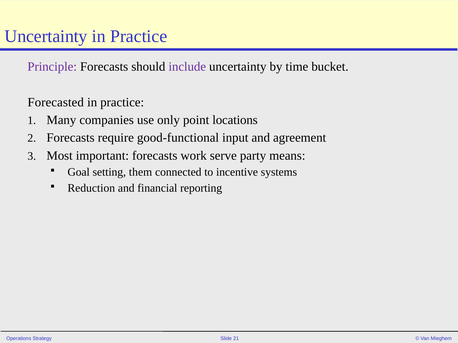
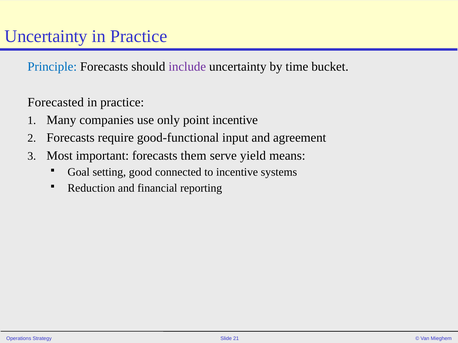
Principle colour: purple -> blue
point locations: locations -> incentive
work: work -> them
party: party -> yield
them: them -> good
